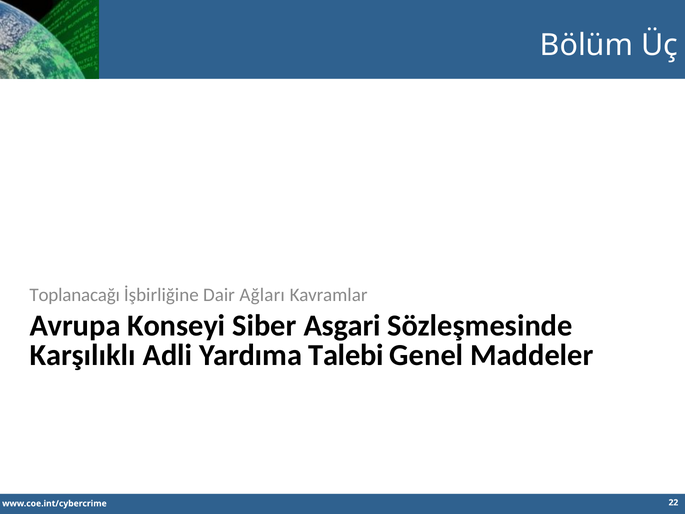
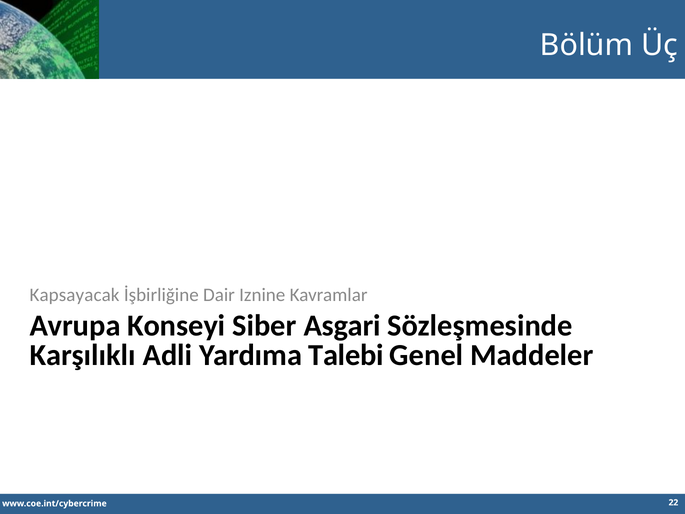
Toplanacağı: Toplanacağı -> Kapsayacak
Ağları: Ağları -> Iznine
